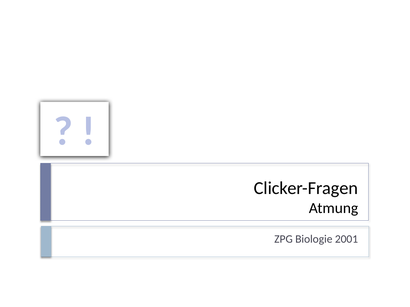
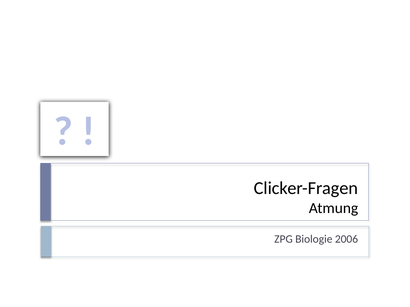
2001: 2001 -> 2006
